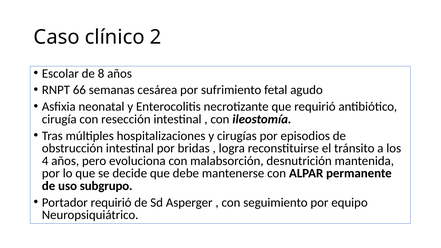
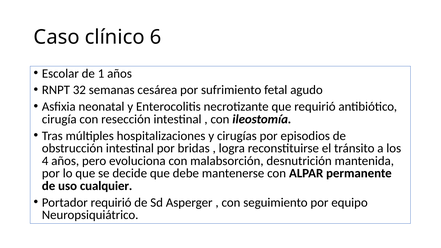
2: 2 -> 6
8: 8 -> 1
66: 66 -> 32
subgrupo: subgrupo -> cualquier
